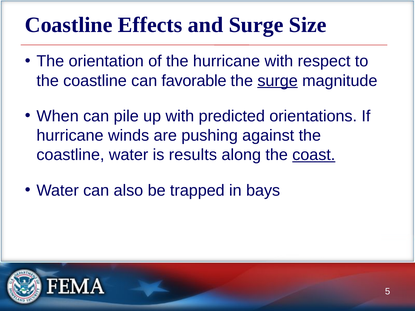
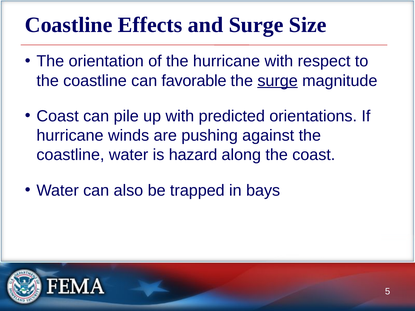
When at (58, 116): When -> Coast
results: results -> hazard
coast at (314, 155) underline: present -> none
